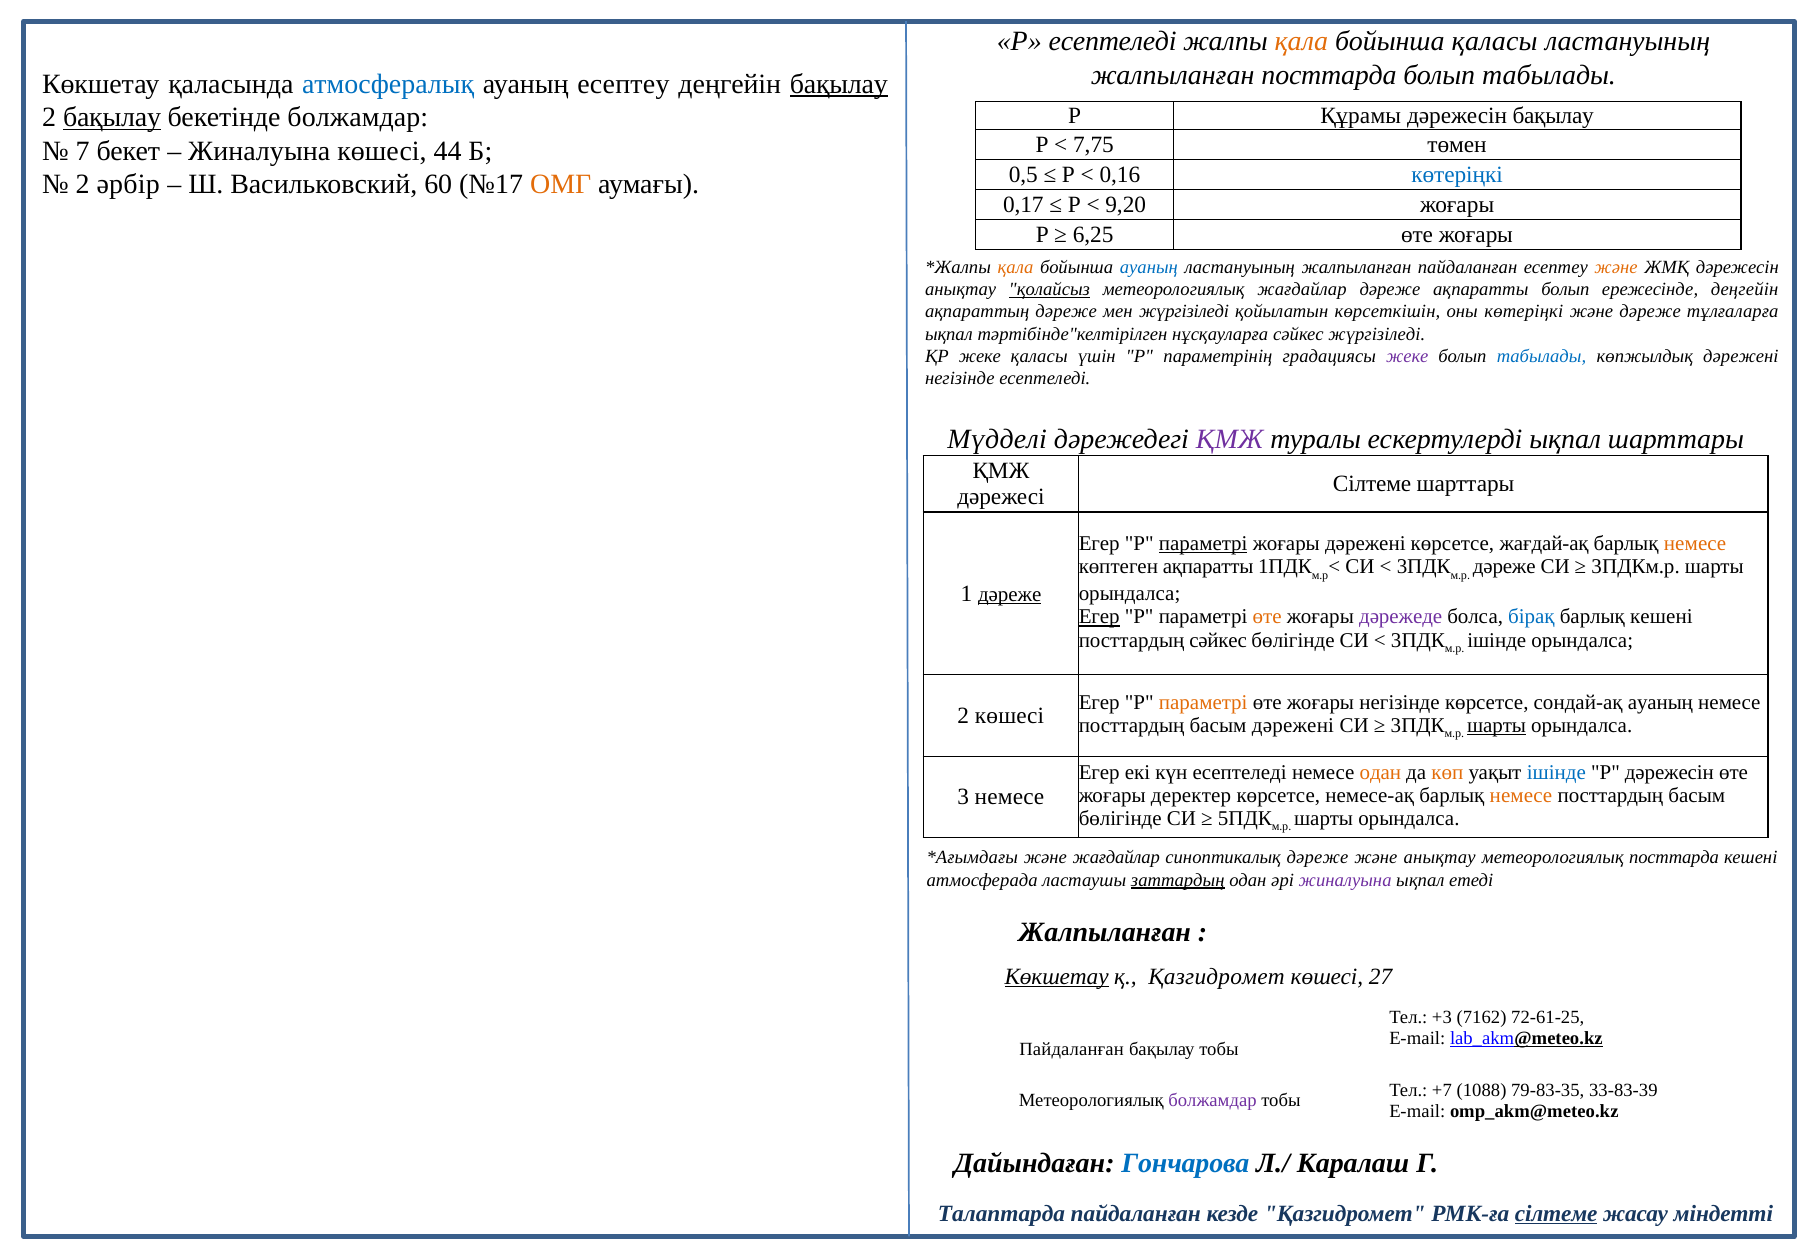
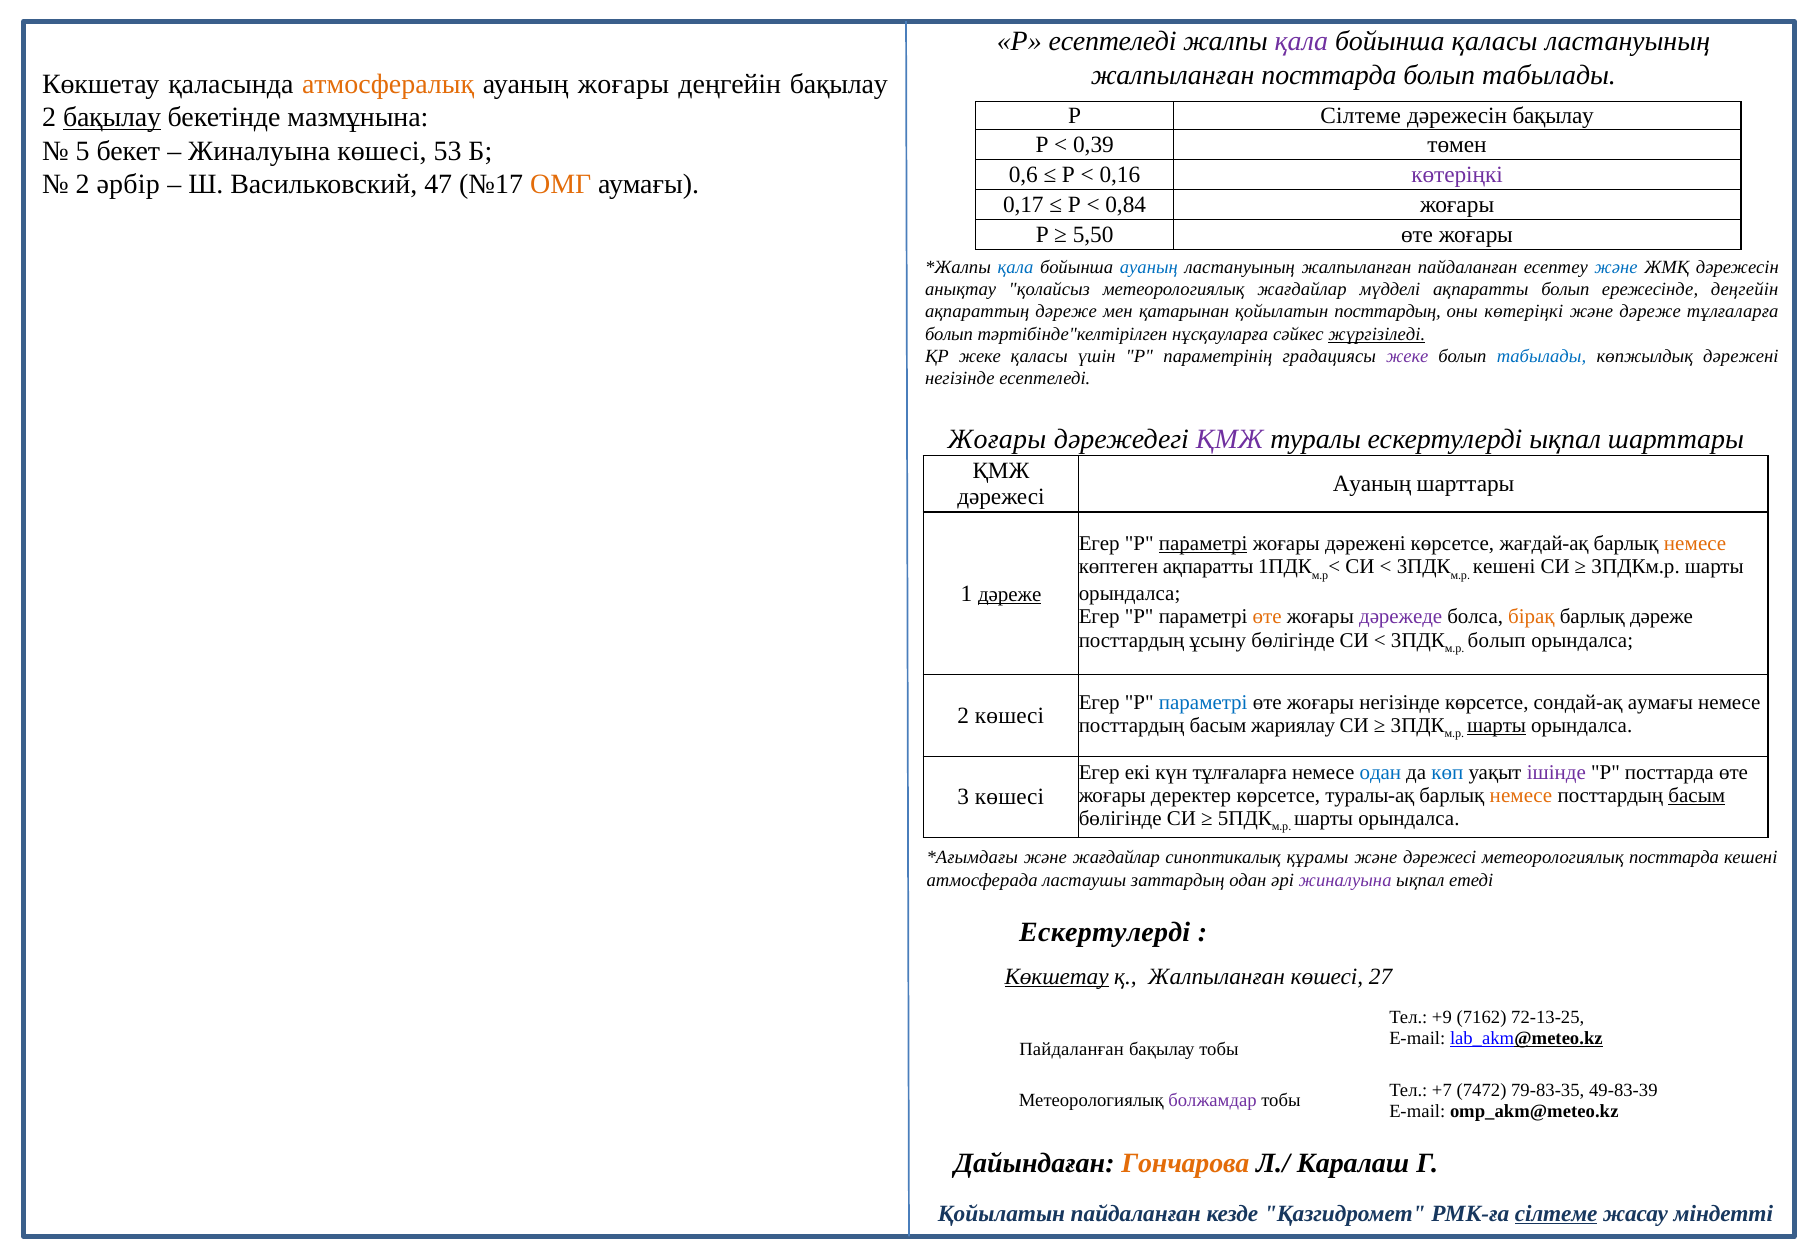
қала at (1301, 42) colour: orange -> purple
атмосфералық colour: blue -> orange
ауаның есептеу: есептеу -> жоғары
бақылау at (839, 84) underline: present -> none
бекетінде болжамдар: болжамдар -> мазмұнына
Р Құрамы: Құрамы -> Сілтеме
7,75: 7,75 -> 0,39
7: 7 -> 5
44: 44 -> 53
0,5: 0,5 -> 0,6
көтеріңкі at (1457, 175) colour: blue -> purple
60: 60 -> 47
9,20: 9,20 -> 0,84
6,25: 6,25 -> 5,50
қала at (1016, 267) colour: orange -> blue
және at (1616, 267) colour: orange -> blue
қолайсыз underline: present -> none
жағдайлар дәреже: дәреже -> мүдделі
мен жүргізіледі: жүргізіледі -> қатарынан
қойылатын көрсеткішін: көрсеткішін -> посттардың
ықпал at (949, 334): ықпал -> болып
жүргізіледі at (1377, 334) underline: none -> present
Мүдделі at (997, 439): Мүдделі -> Жоғары
Сілтеме at (1372, 484): Сілтеме -> Ауаның
дәреже at (1504, 567): дәреже -> кешені
Егер at (1099, 617) underline: present -> none
бірақ colour: blue -> orange
барлық кешені: кешені -> дәреже
посттардың сәйкес: сәйкес -> ұсыну
ішінде at (1497, 640): ішінде -> болып
параметрі at (1203, 703) colour: orange -> blue
сондай-ақ ауаның: ауаның -> аумағы
басым дәрежені: дәрежені -> жариялау
күн есептеледі: есептеледі -> тұлғаларға
одан at (1380, 773) colour: orange -> blue
көп colour: orange -> blue
ішінде at (1556, 773) colour: blue -> purple
Р дәрежесін: дәрежесін -> посттарда
немесе-ақ: немесе-ақ -> туралы-ақ
басым at (1697, 796) underline: none -> present
3 немесе: немесе -> көшесі
синоптикалық дәреже: дәреже -> құрамы
және анықтау: анықтау -> дәрежесі
заттардың underline: present -> none
Жалпыланған at (1105, 933): Жалпыланған -> Ескертулерді
қ Қазгидромет: Қазгидромет -> Жалпыланған
+3: +3 -> +9
72-61-25: 72-61-25 -> 72-13-25
1088: 1088 -> 7472
33-83-39: 33-83-39 -> 49-83-39
Гончарова colour: blue -> orange
Талаптарда at (1002, 1214): Талаптарда -> Қойылатын
